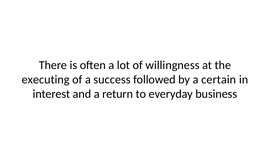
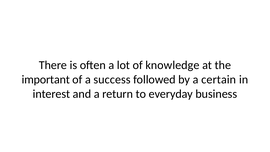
willingness: willingness -> knowledge
executing: executing -> important
